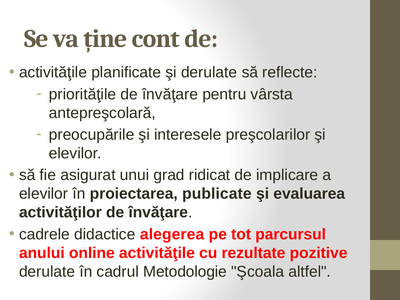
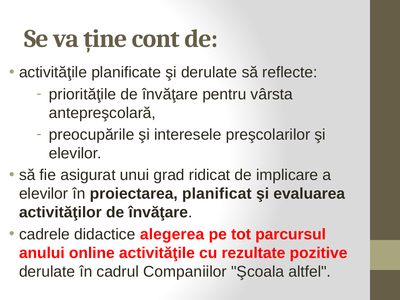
publicate: publicate -> planificat
Metodologie: Metodologie -> Companiilor
